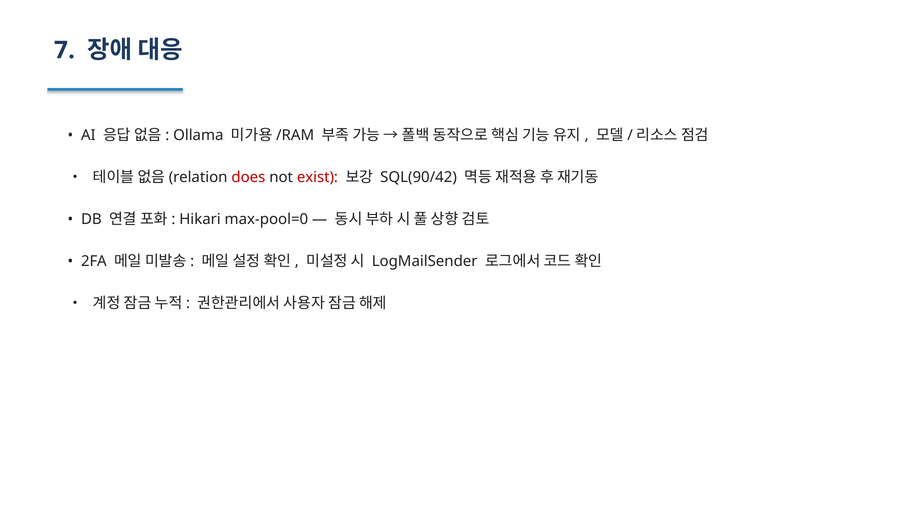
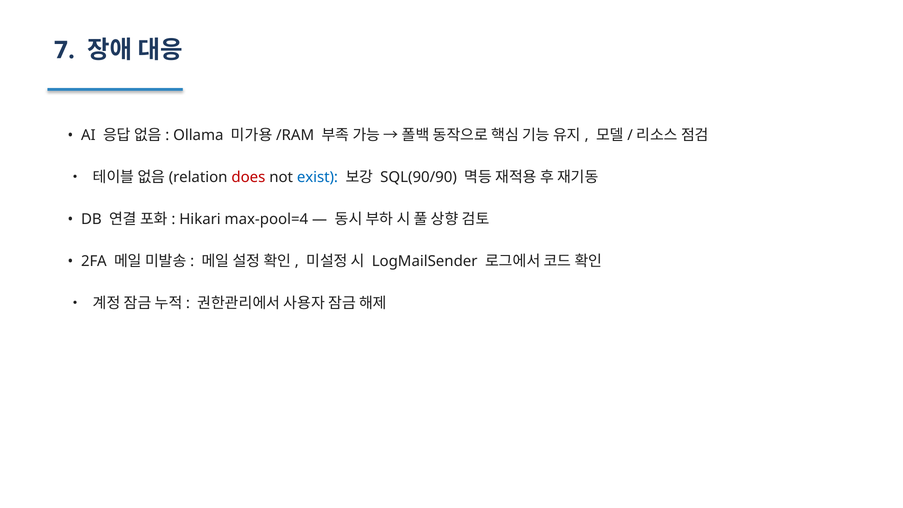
exist colour: red -> blue
SQL(90/42: SQL(90/42 -> SQL(90/90
max-pool=0: max-pool=0 -> max-pool=4
